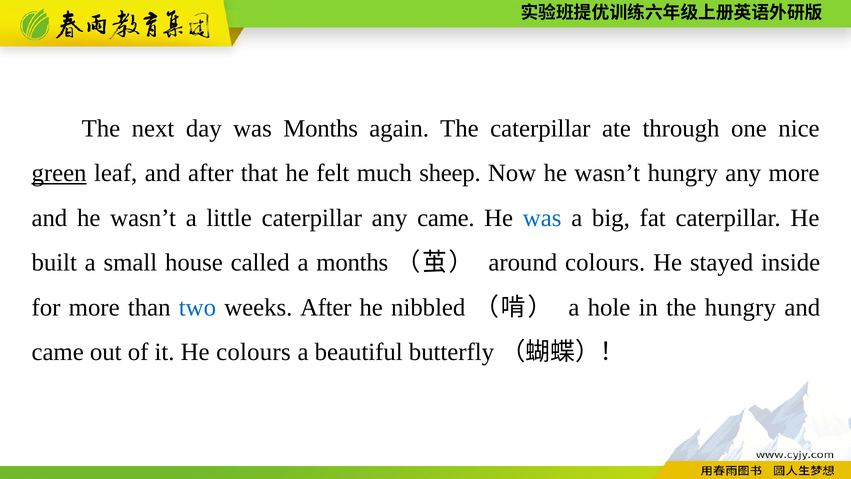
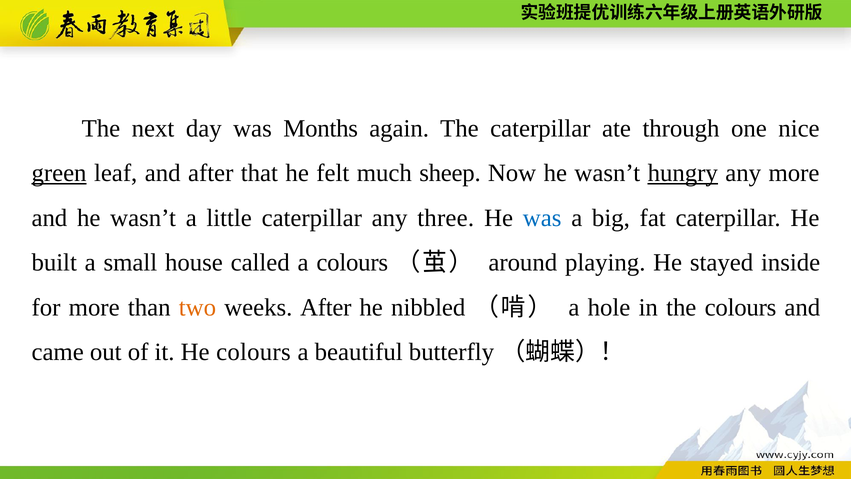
hungry at (683, 173) underline: none -> present
any came: came -> three
a months: months -> colours
around colours: colours -> playing
two colour: blue -> orange
the hungry: hungry -> colours
